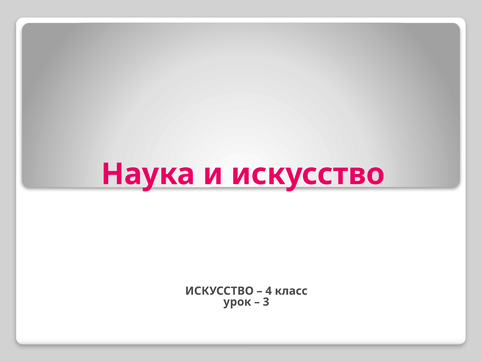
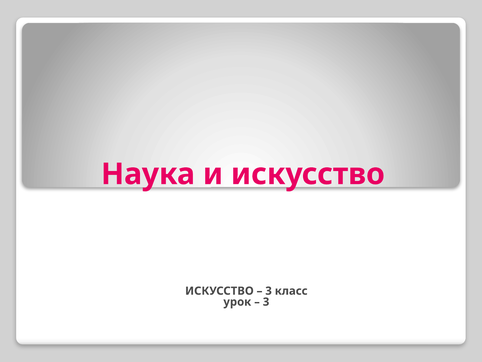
4 at (269, 291): 4 -> 3
